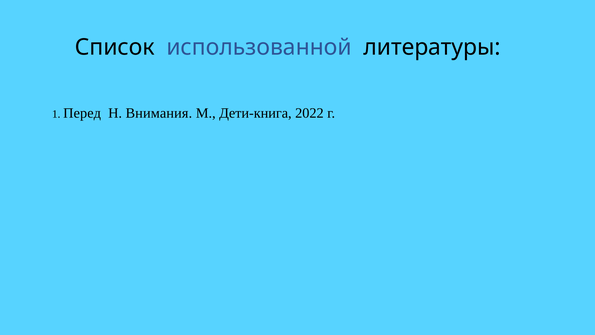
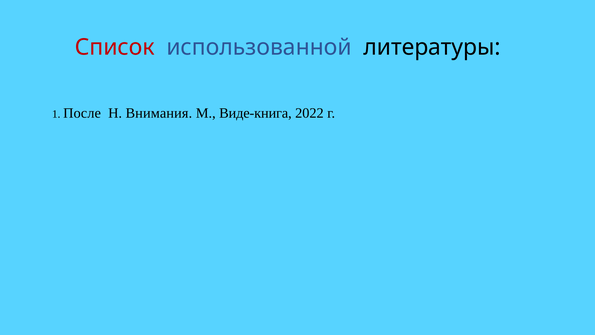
Список colour: black -> red
Перед: Перед -> После
Дети-книга: Дети-книга -> Виде-книга
